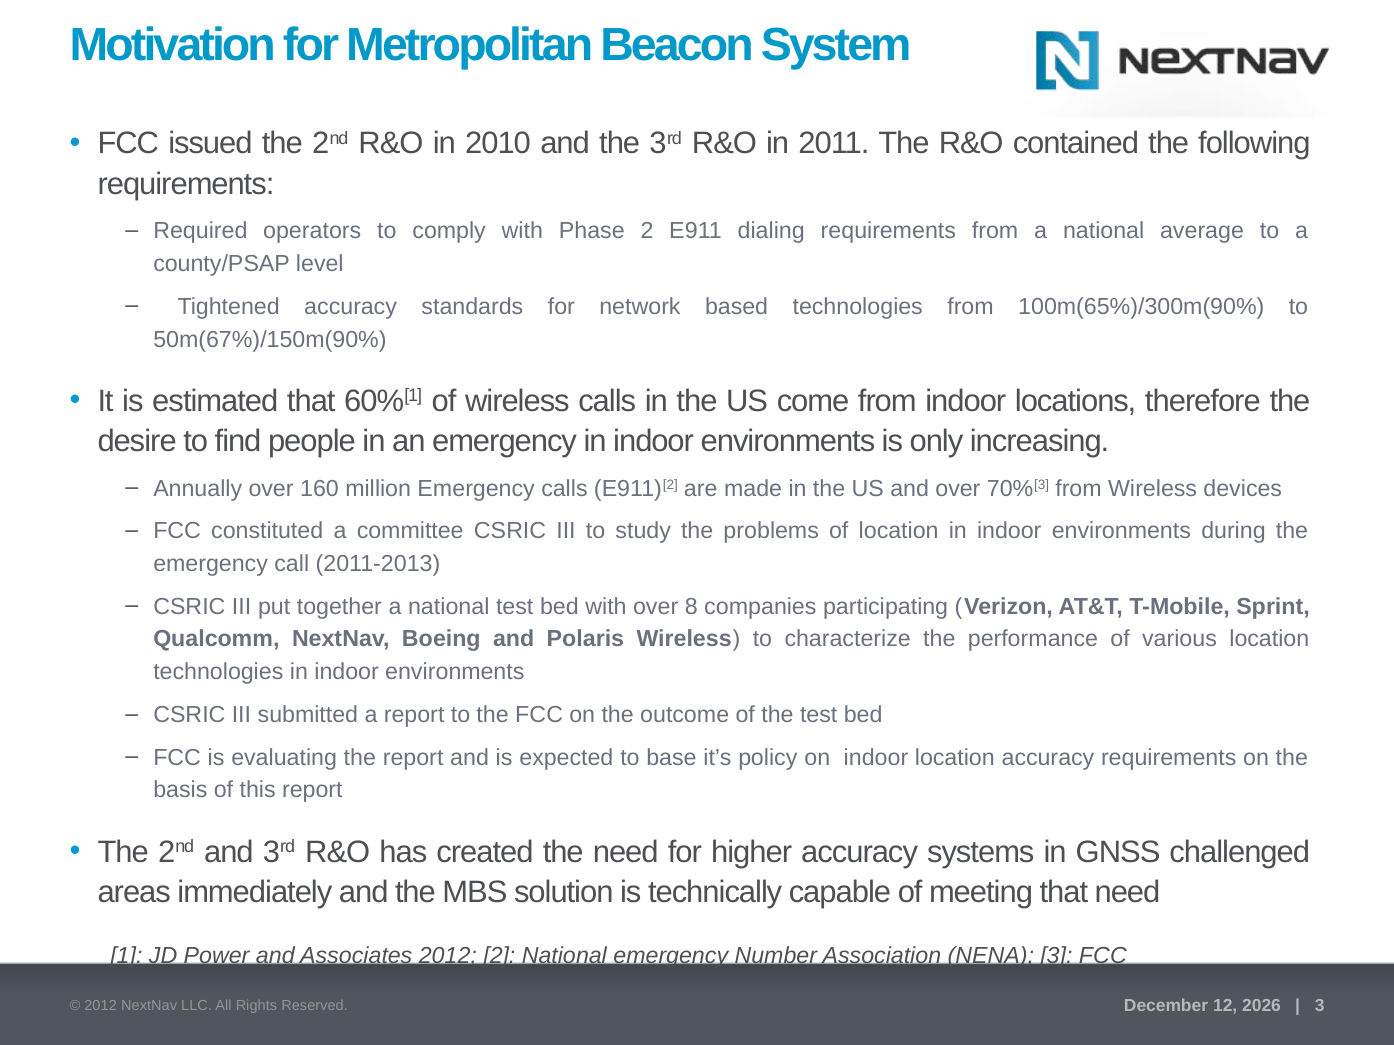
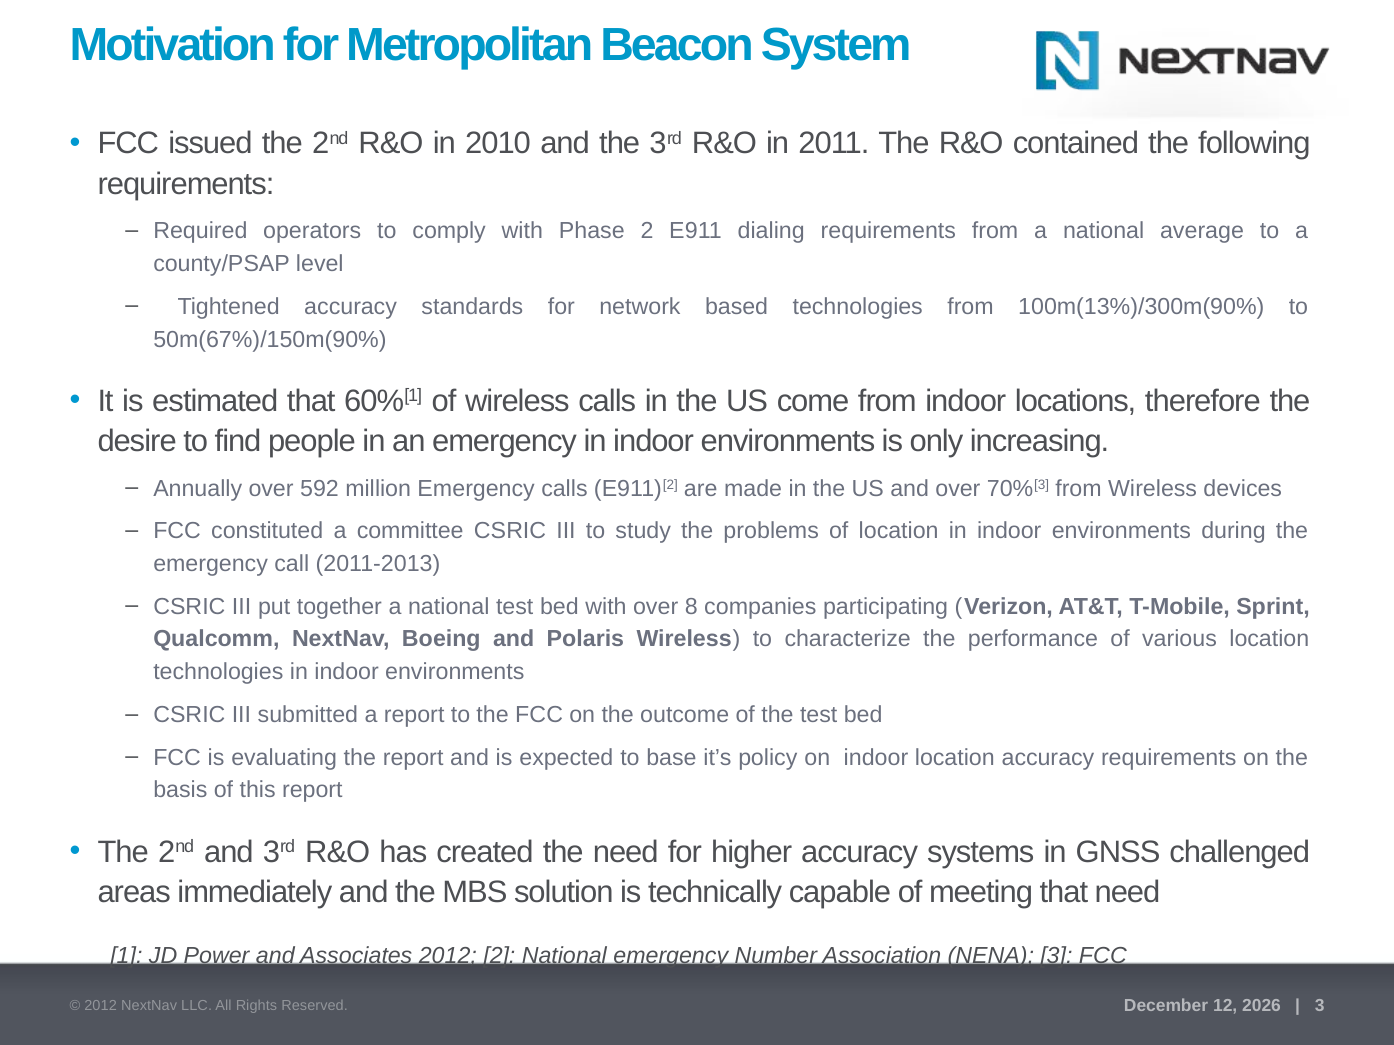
100m(65%)/300m(90%: 100m(65%)/300m(90% -> 100m(13%)/300m(90%
160: 160 -> 592
